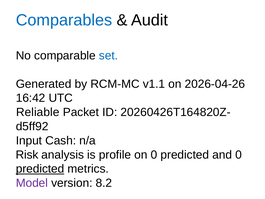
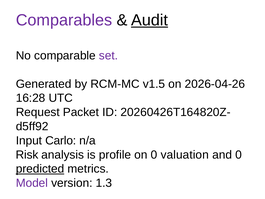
Comparables colour: blue -> purple
Audit underline: none -> present
set colour: blue -> purple
v1.1: v1.1 -> v1.5
16:42: 16:42 -> 16:28
Reliable: Reliable -> Request
Cash: Cash -> Carlo
on 0 predicted: predicted -> valuation
8.2: 8.2 -> 1.3
